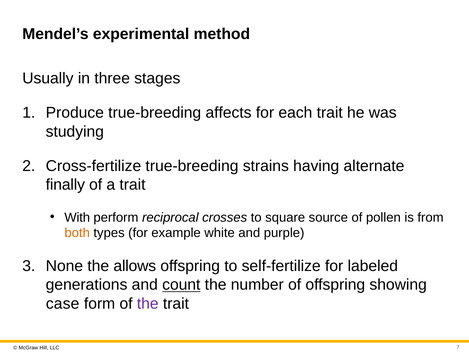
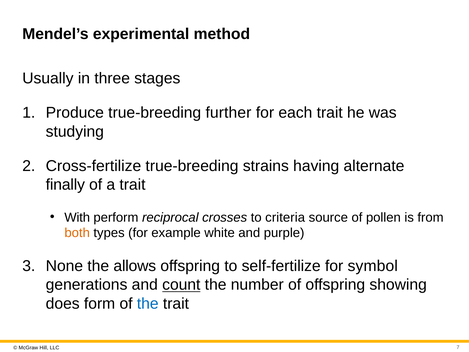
affects: affects -> further
square: square -> criteria
labeled: labeled -> symbol
case: case -> does
the at (148, 303) colour: purple -> blue
